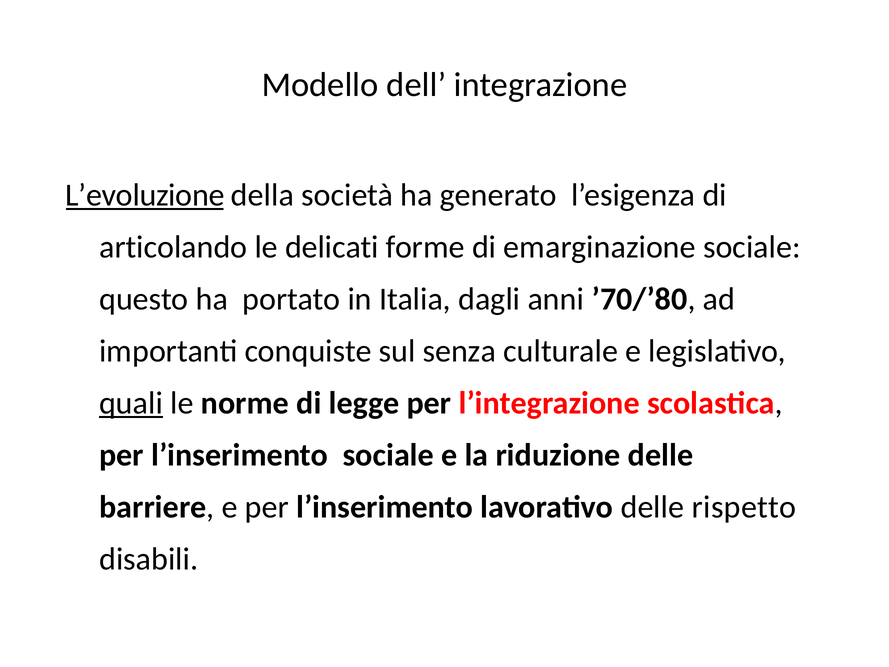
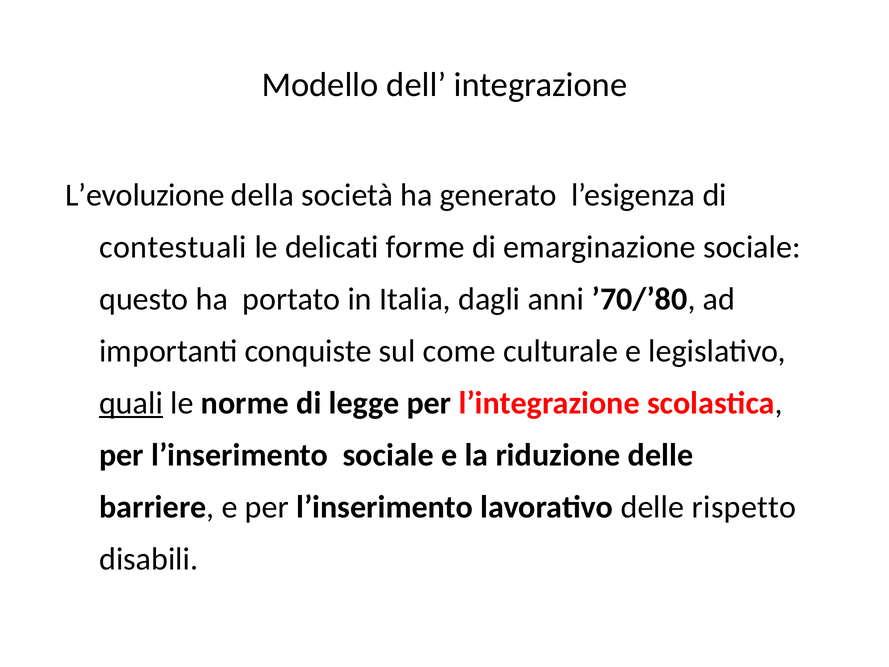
L’evoluzione underline: present -> none
articolando: articolando -> contestuali
senza: senza -> come
